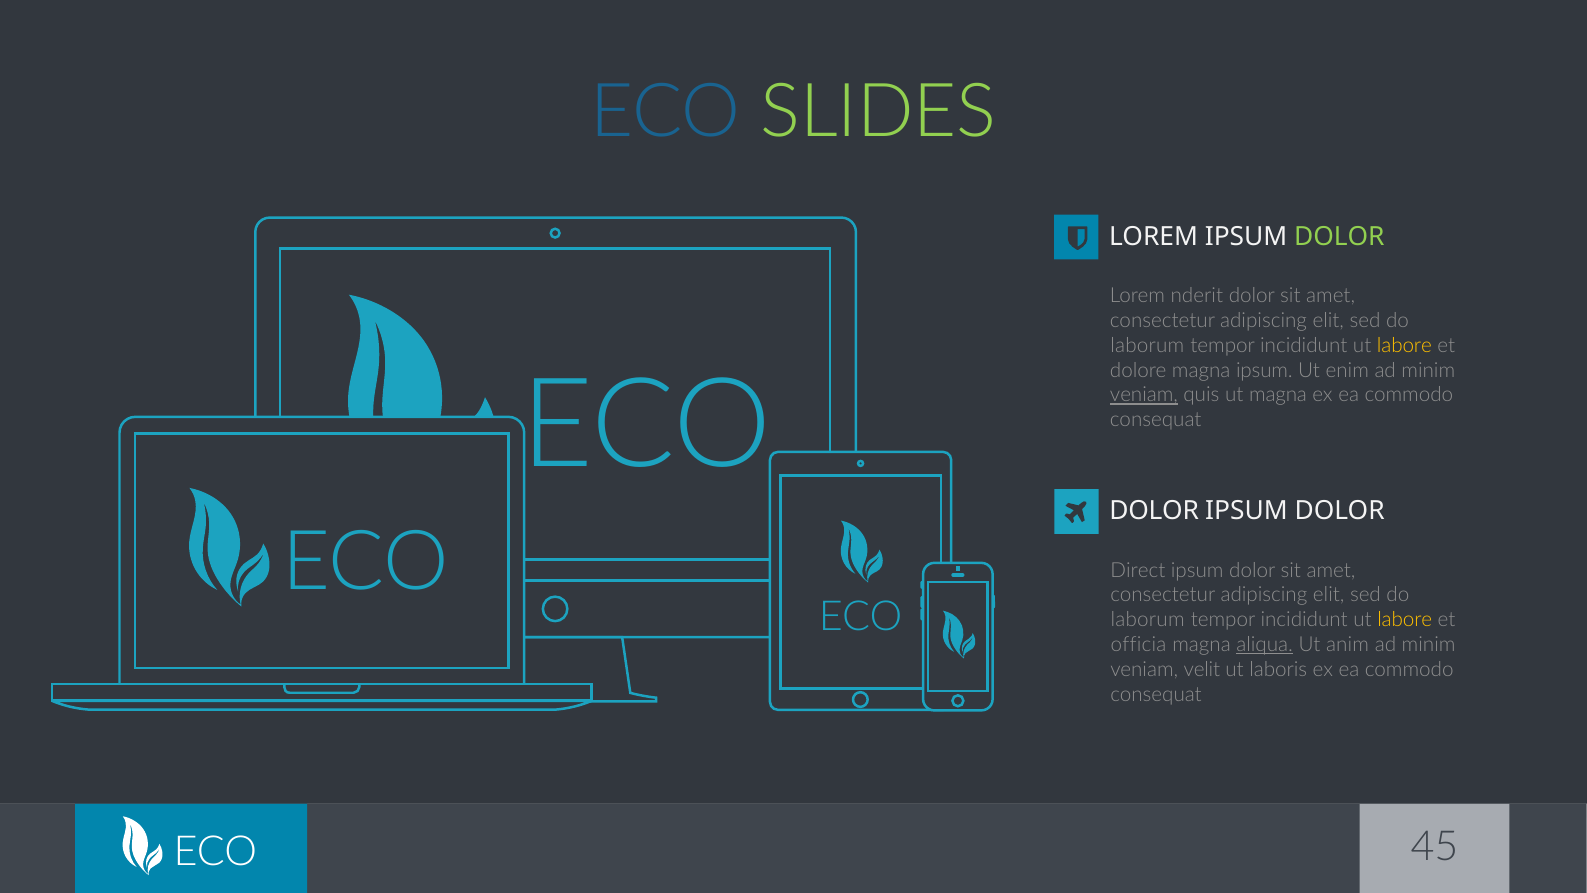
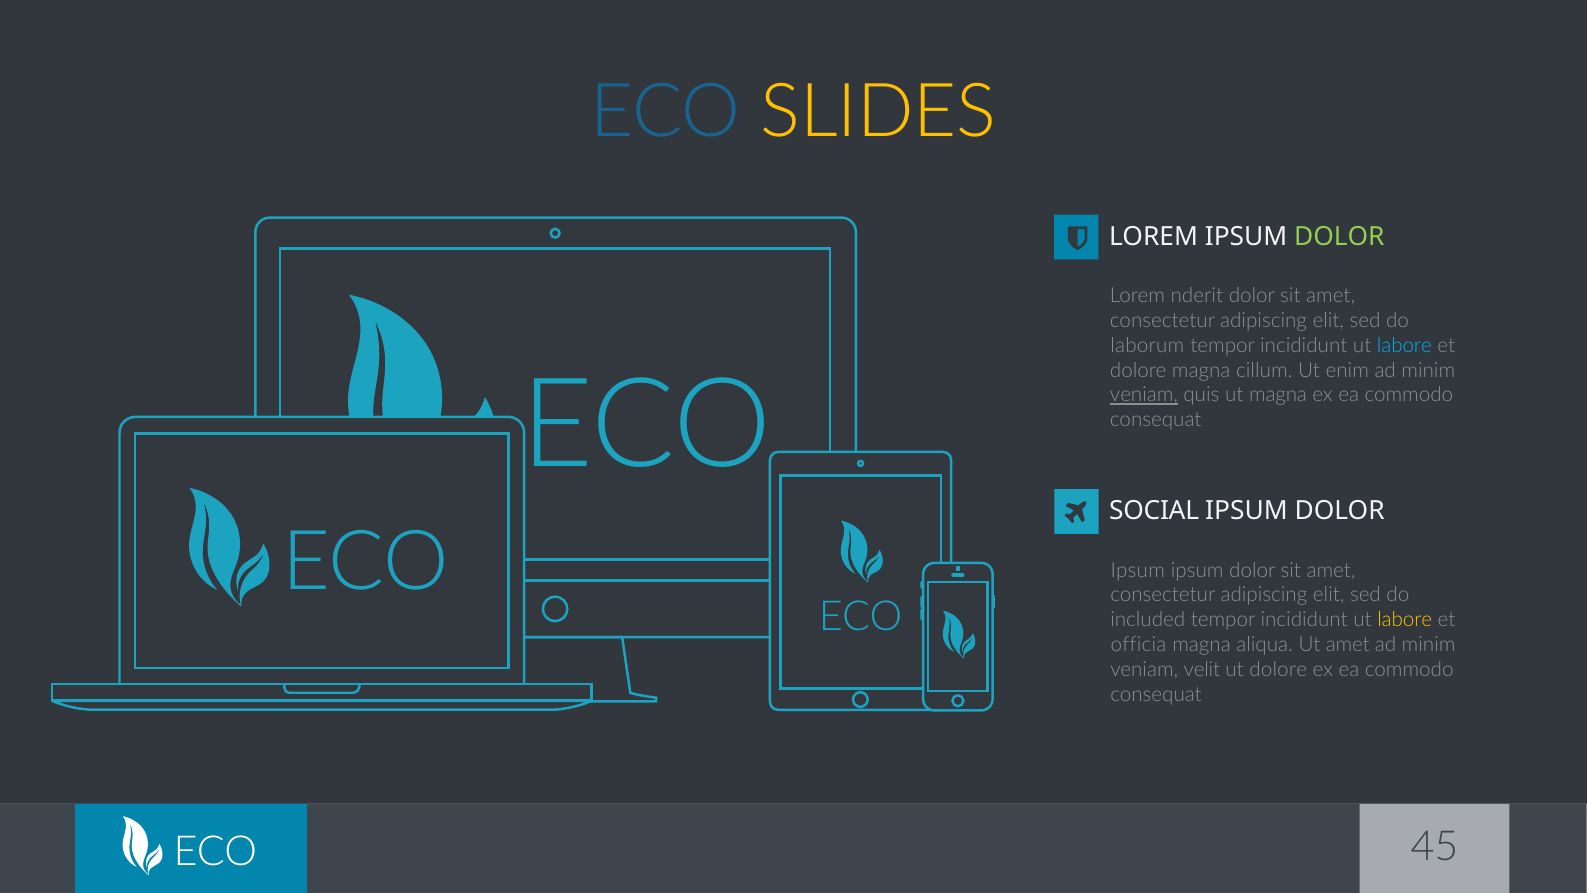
SLIDES colour: light green -> yellow
labore at (1404, 345) colour: yellow -> light blue
magna ipsum: ipsum -> cillum
DOLOR at (1154, 511): DOLOR -> SOCIAL
Direct at (1138, 570): Direct -> Ipsum
laborum at (1148, 620): laborum -> included
aliqua underline: present -> none
Ut anim: anim -> amet
ut laboris: laboris -> dolore
